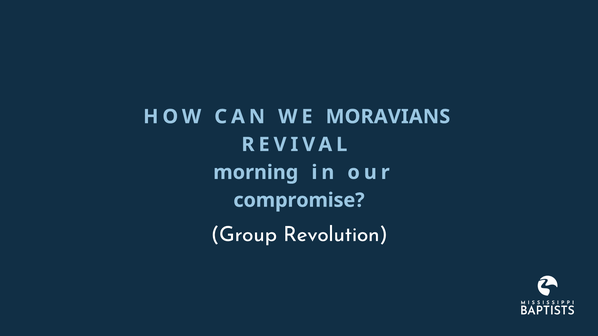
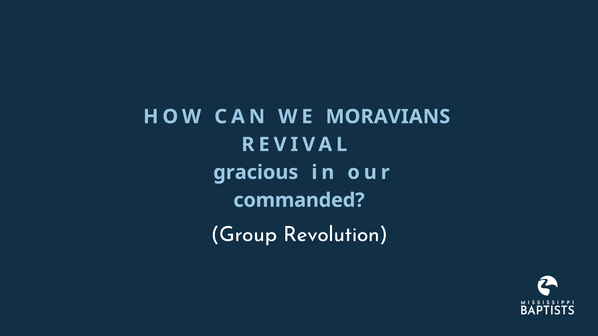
morning: morning -> gracious
compromise: compromise -> commanded
